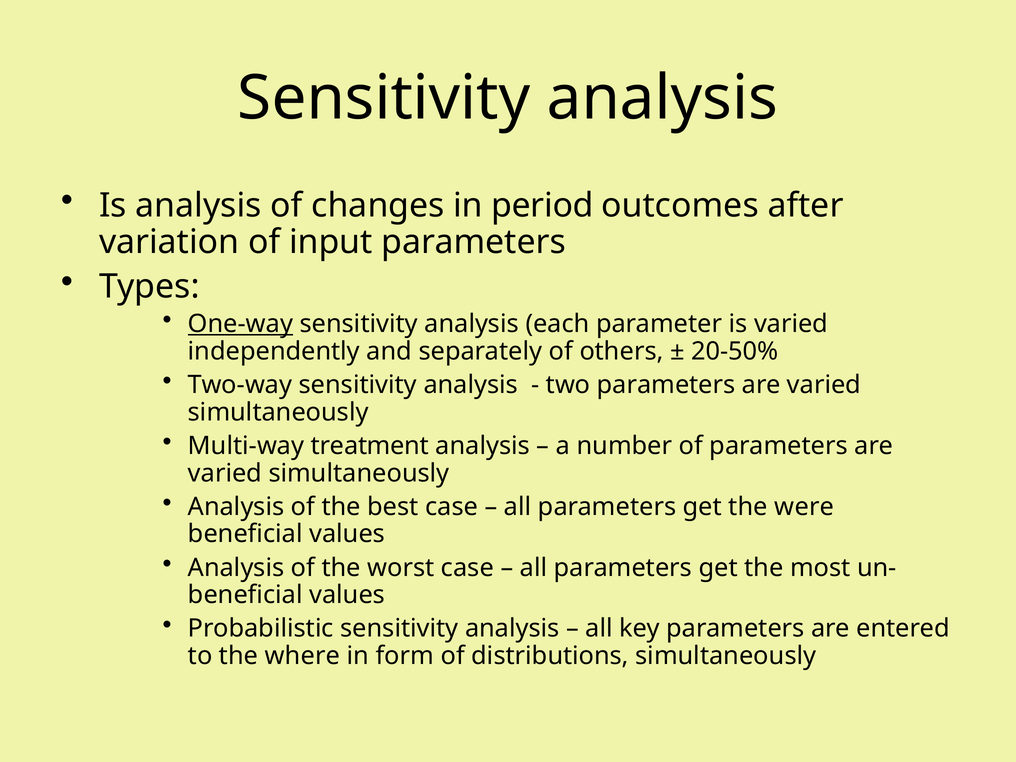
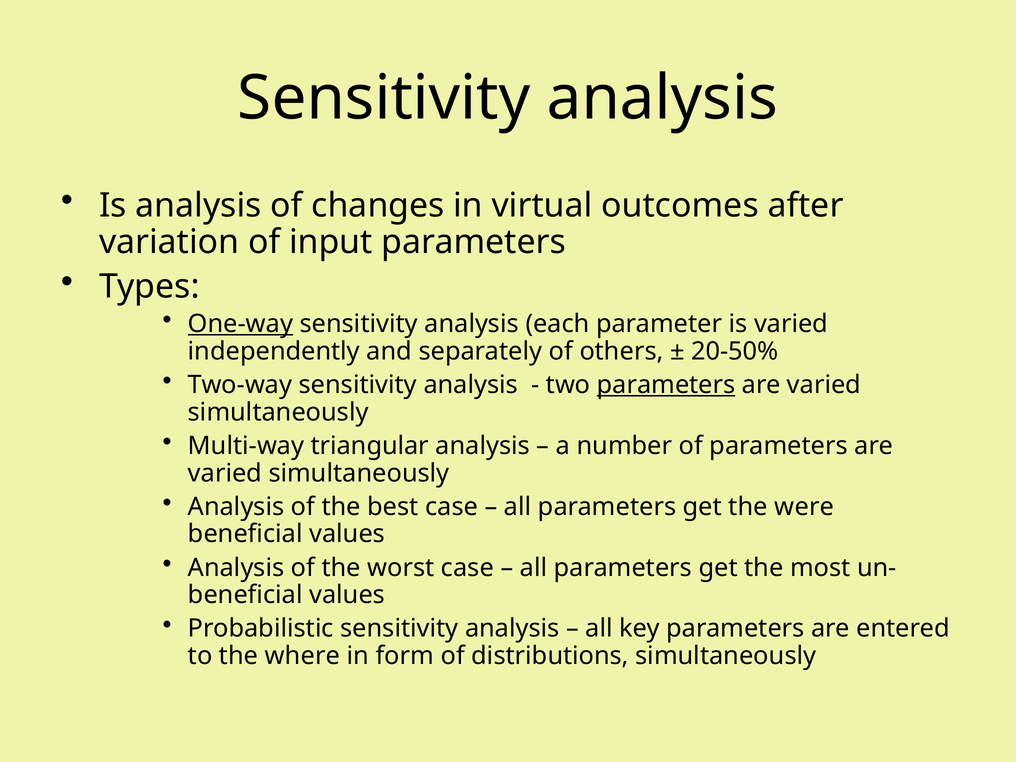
period: period -> virtual
parameters at (666, 385) underline: none -> present
treatment: treatment -> triangular
